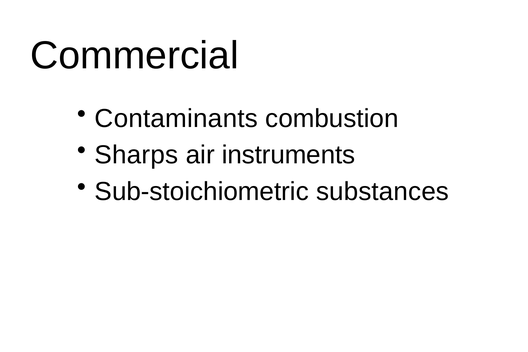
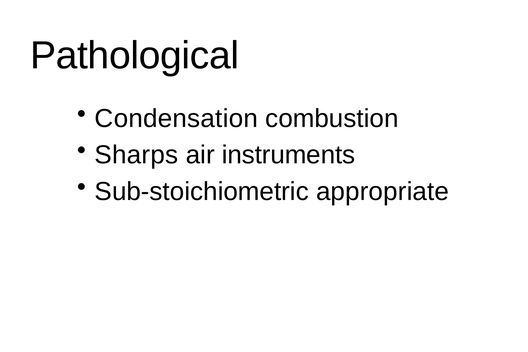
Commercial: Commercial -> Pathological
Contaminants: Contaminants -> Condensation
substances: substances -> appropriate
